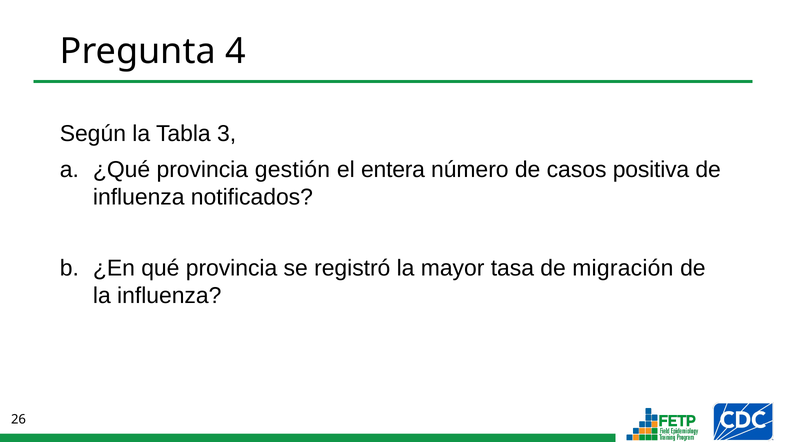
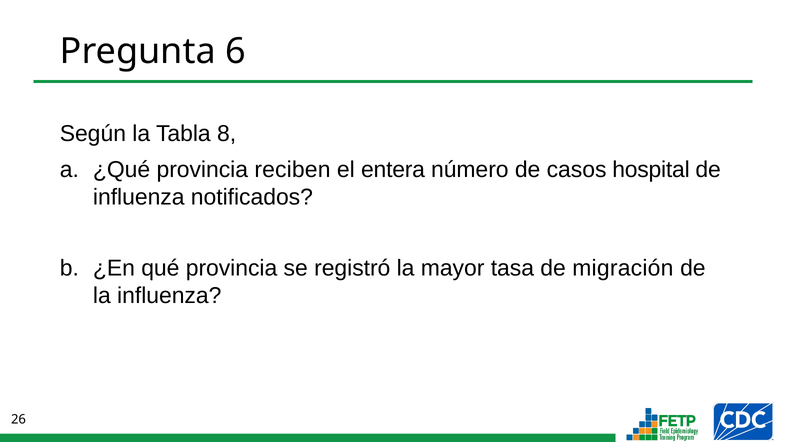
4: 4 -> 6
3: 3 -> 8
gestión: gestión -> reciben
positiva: positiva -> hospital
